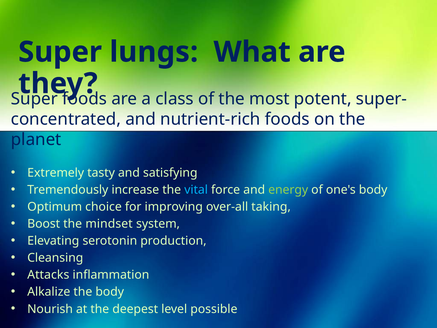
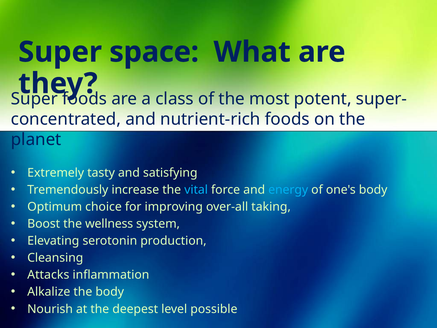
lungs: lungs -> space
energy colour: light green -> light blue
mindset: mindset -> wellness
